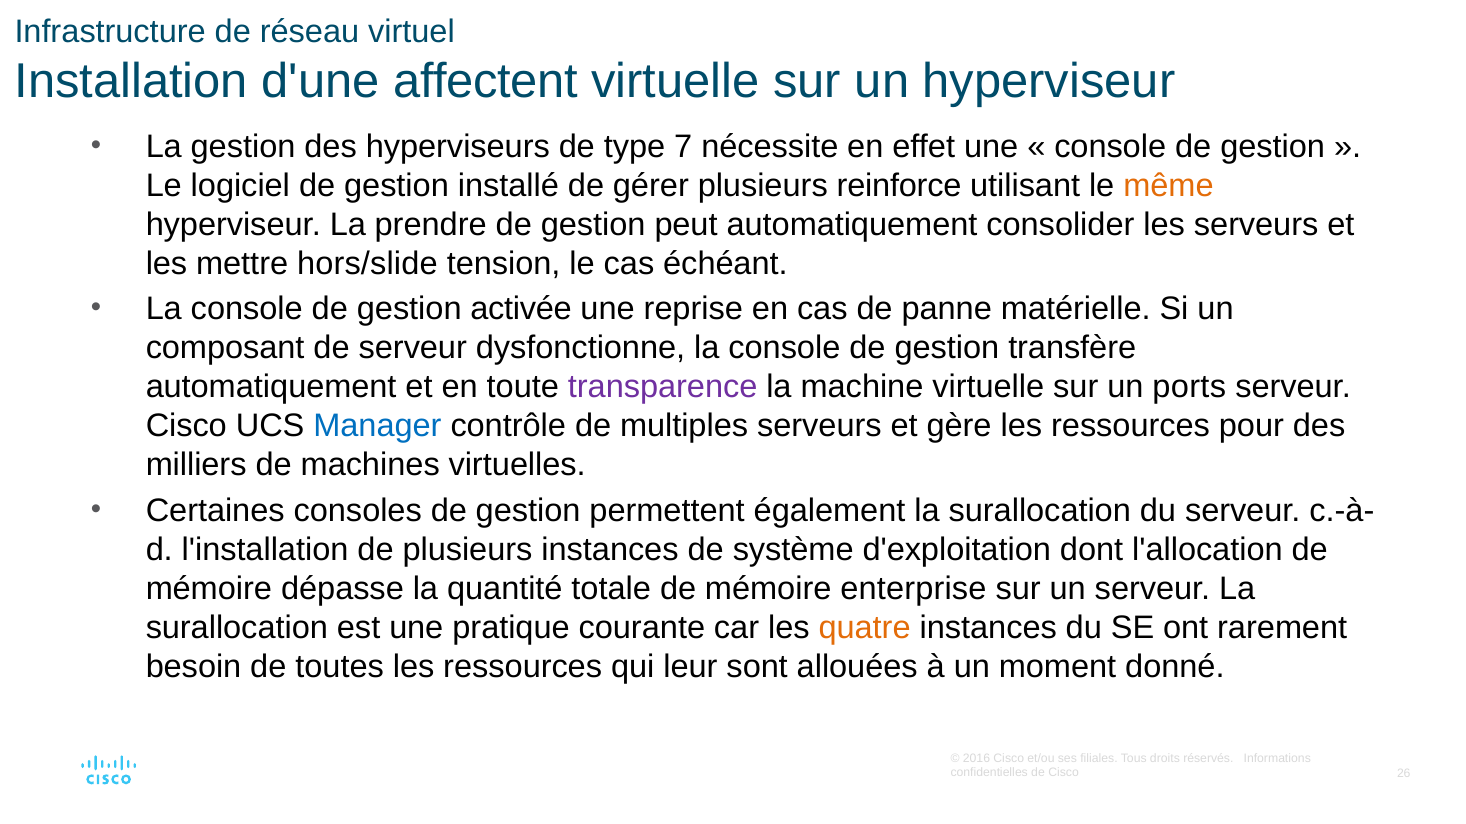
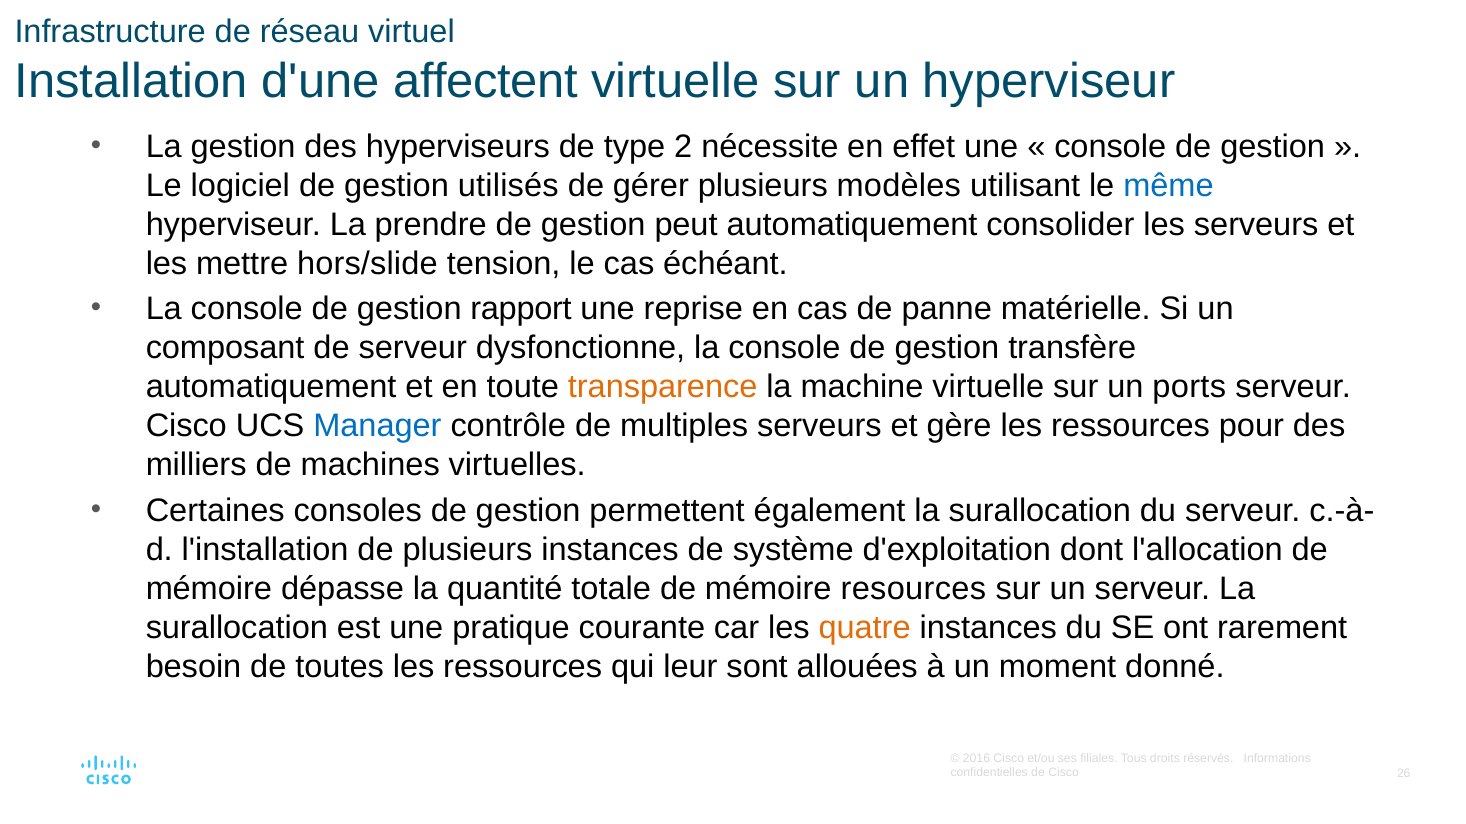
7: 7 -> 2
installé: installé -> utilisés
reinforce: reinforce -> modèles
même colour: orange -> blue
activée: activée -> rapport
transparence colour: purple -> orange
enterprise: enterprise -> resources
